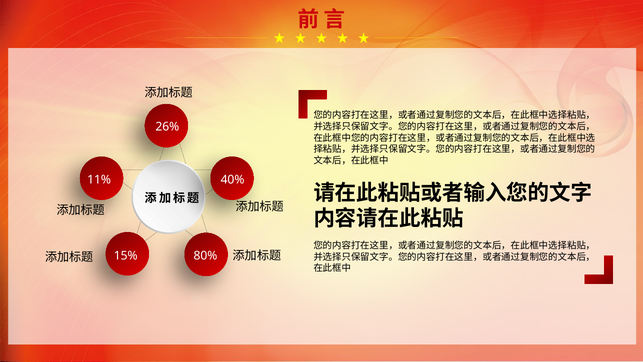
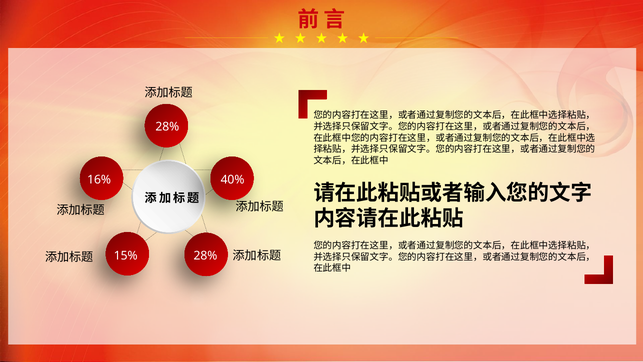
26% at (167, 127): 26% -> 28%
11%: 11% -> 16%
80% at (205, 255): 80% -> 28%
